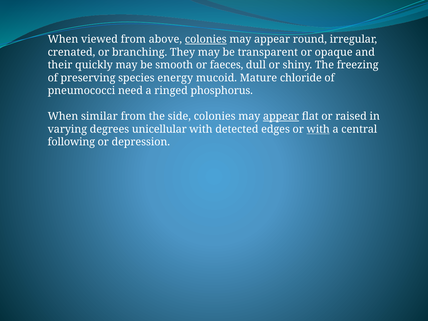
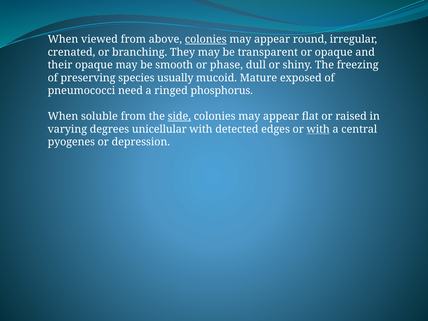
their quickly: quickly -> opaque
faeces: faeces -> phase
energy: energy -> usually
chloride: chloride -> exposed
similar: similar -> soluble
side underline: none -> present
appear at (281, 116) underline: present -> none
following: following -> pyogenes
